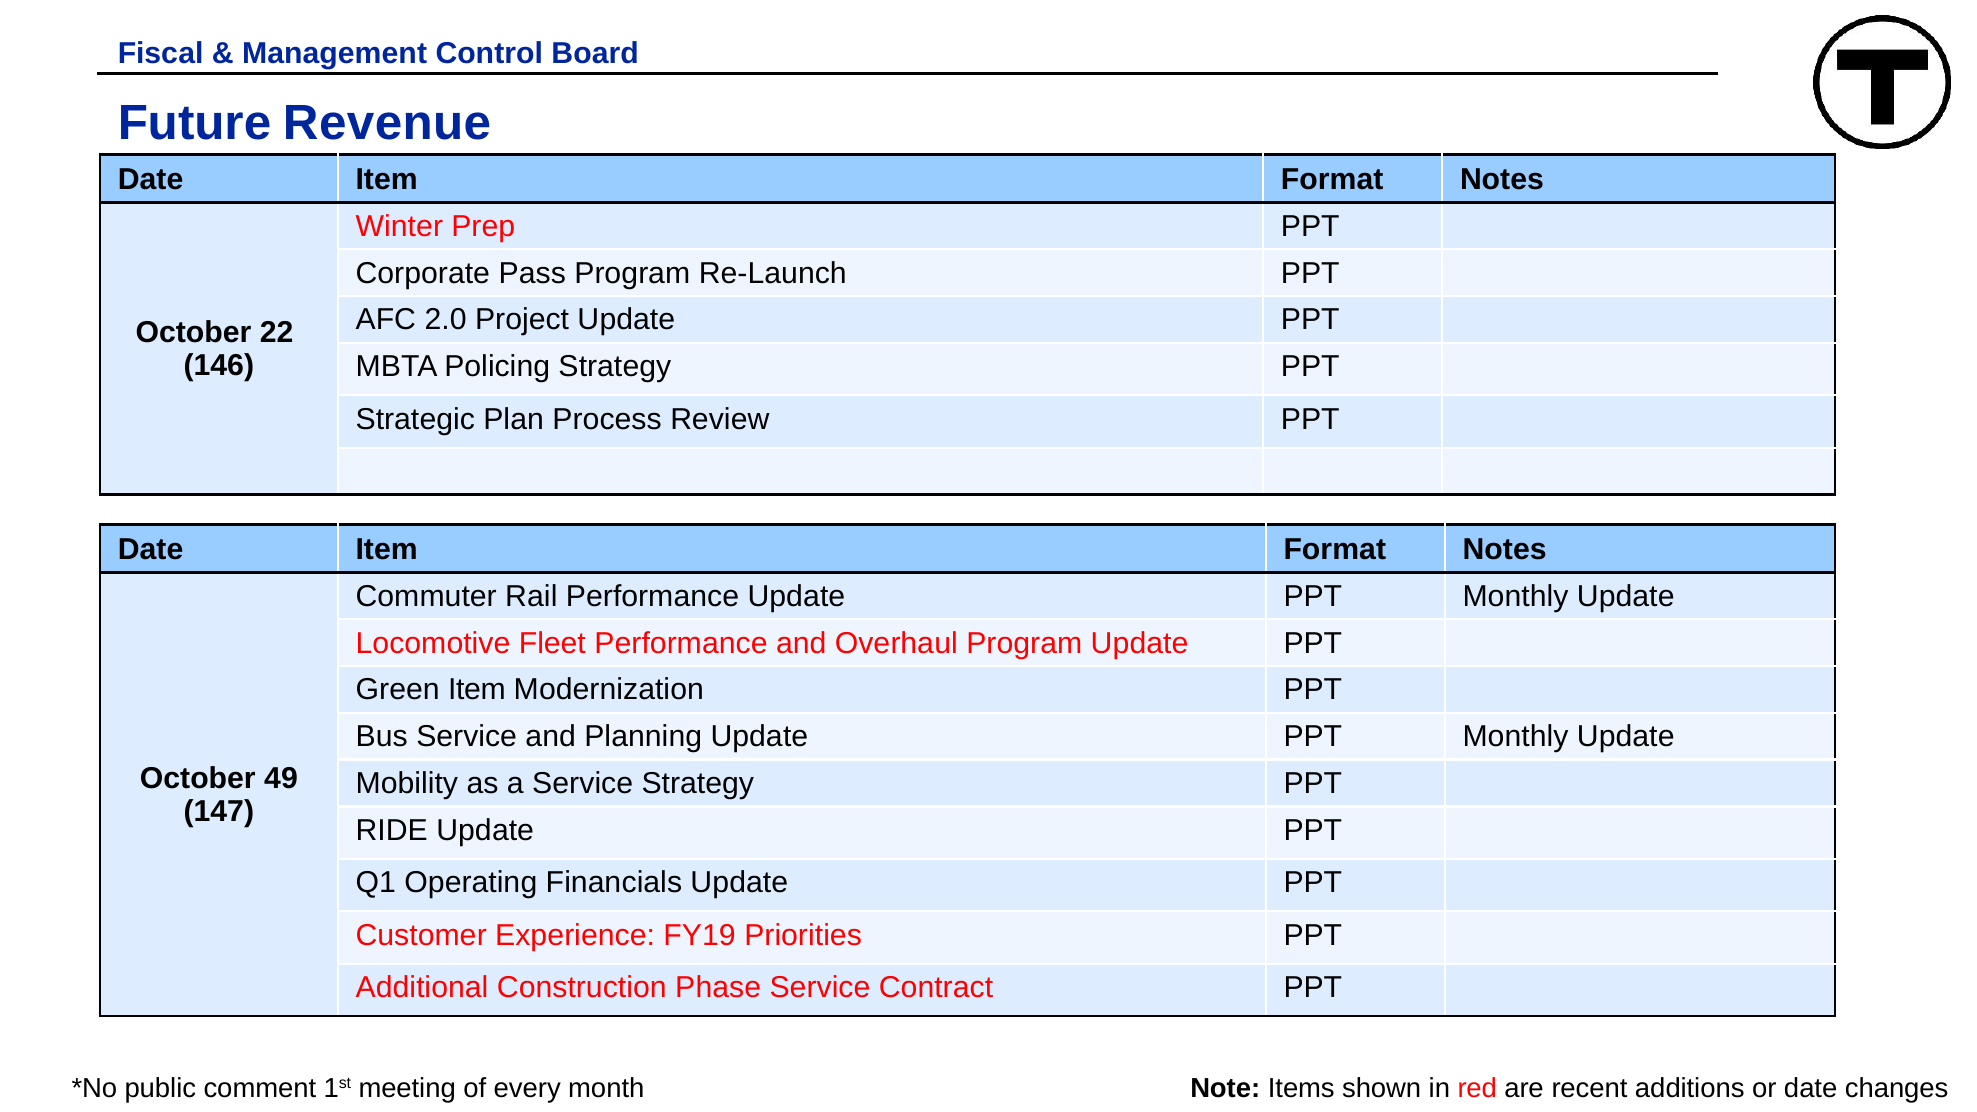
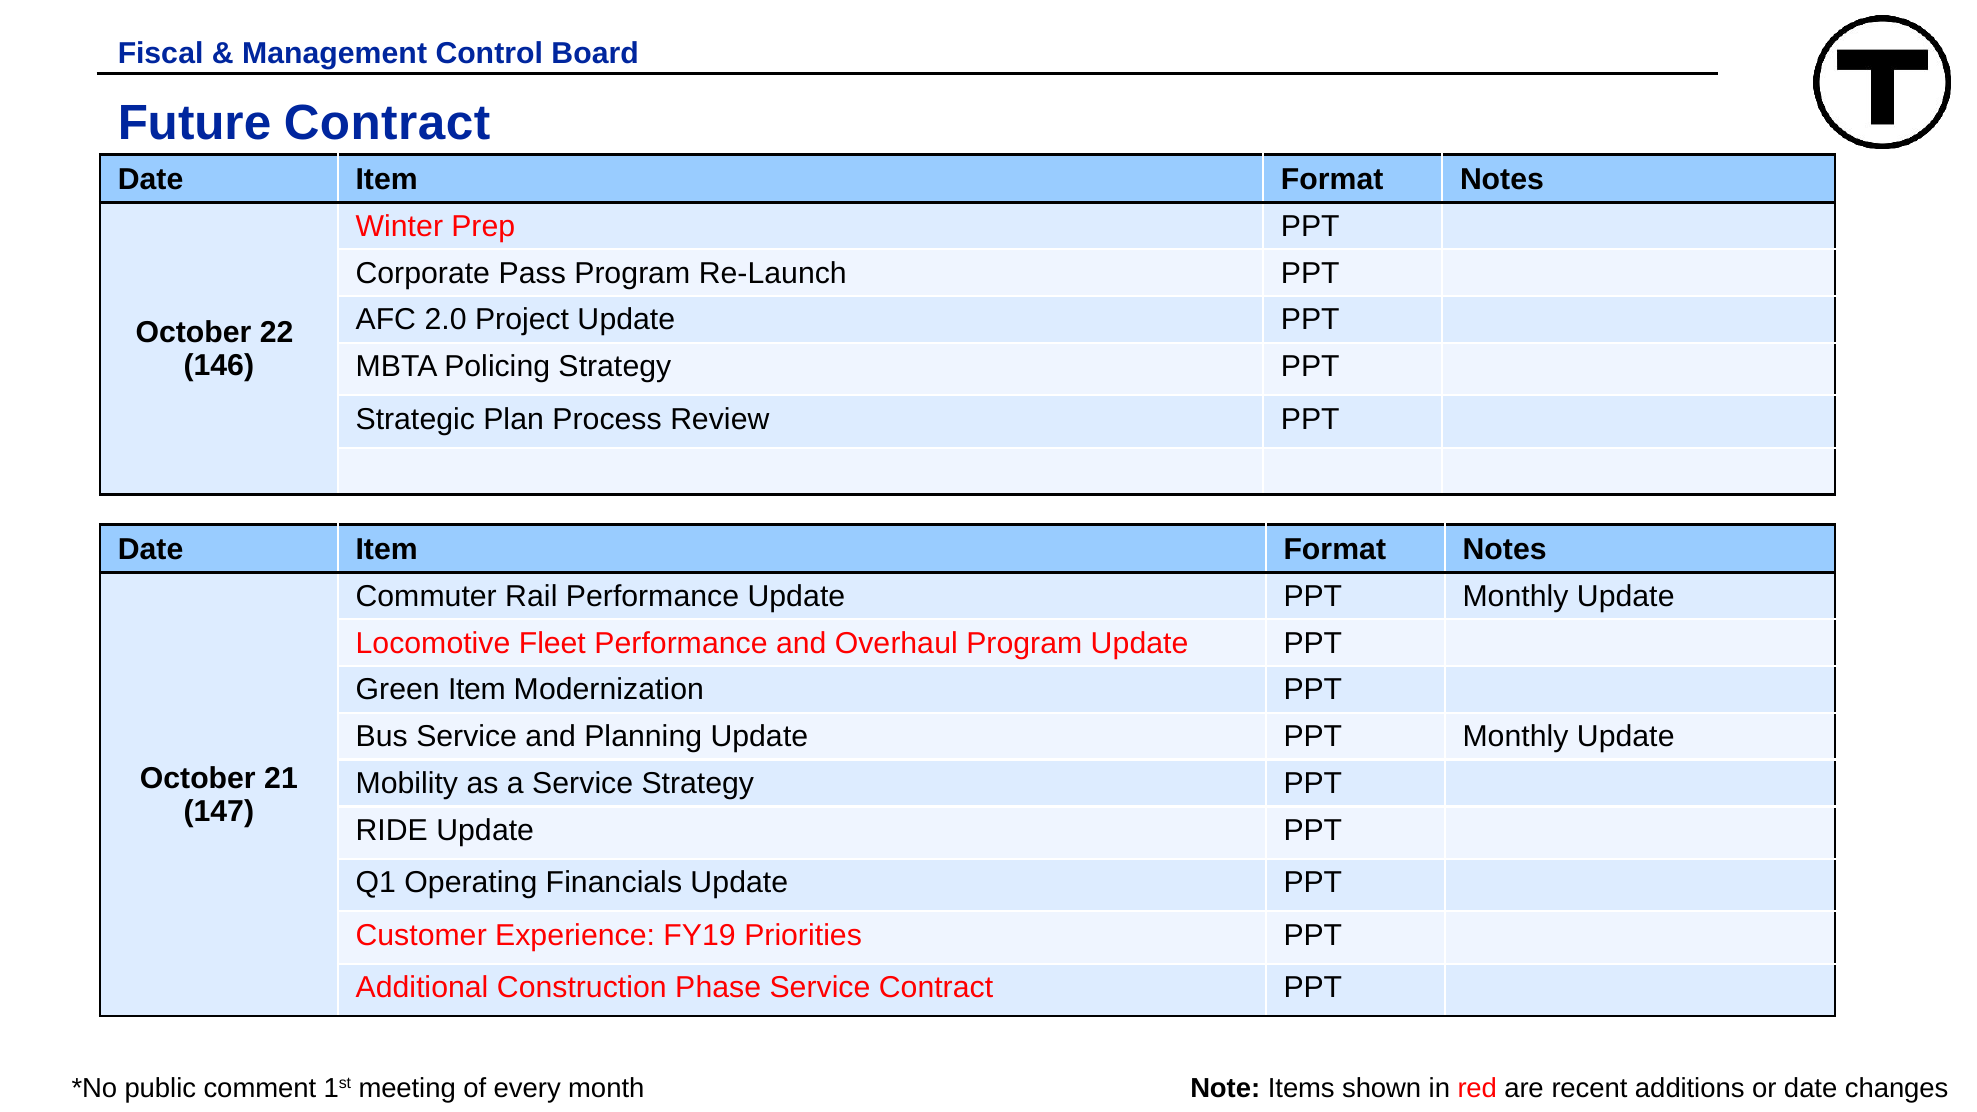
Future Revenue: Revenue -> Contract
49: 49 -> 21
